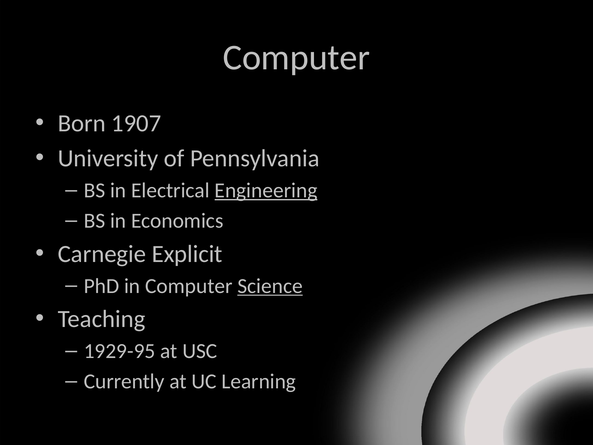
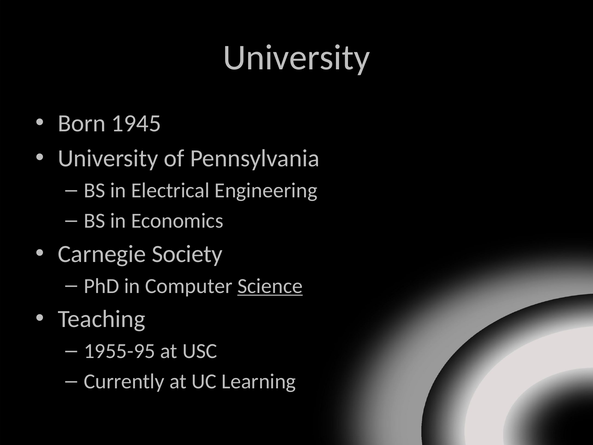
Computer at (296, 57): Computer -> University
1907: 1907 -> 1945
Engineering underline: present -> none
Explicit: Explicit -> Society
1929-95: 1929-95 -> 1955-95
